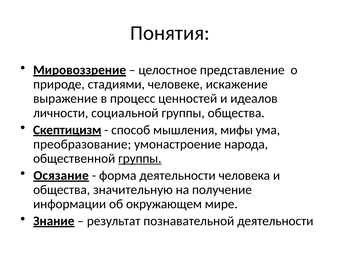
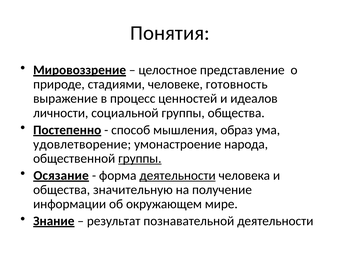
искажение: искажение -> готовность
Скептицизм: Скептицизм -> Постепенно
мифы: мифы -> образ
преобразование: преобразование -> удовлетворение
деятельности at (178, 175) underline: none -> present
